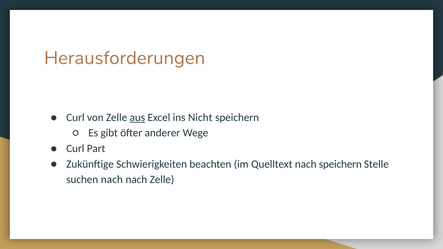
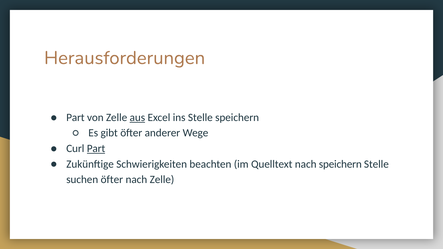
Curl at (75, 118): Curl -> Part
ins Nicht: Nicht -> Stelle
Part at (96, 149) underline: none -> present
suchen nach: nach -> öfter
